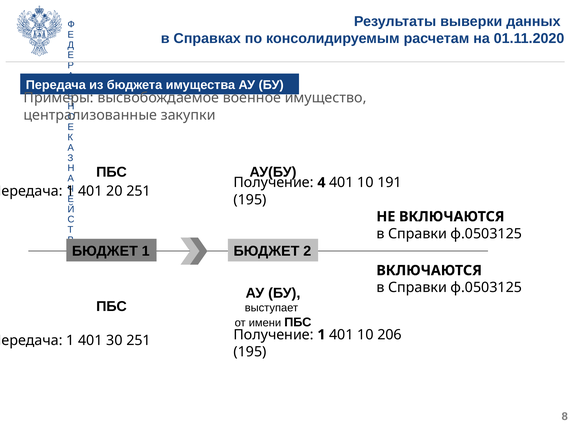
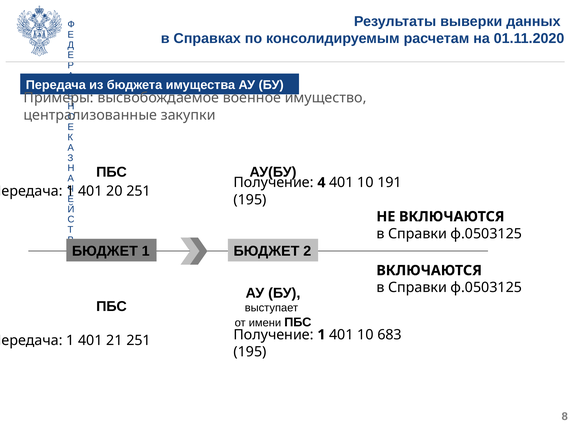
206: 206 -> 683
30: 30 -> 21
